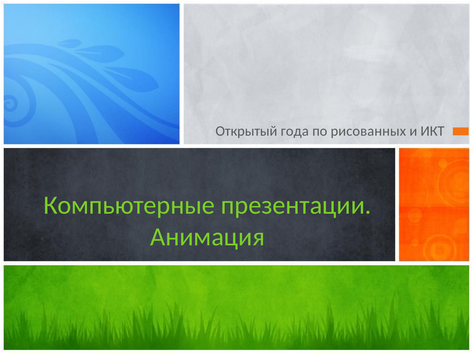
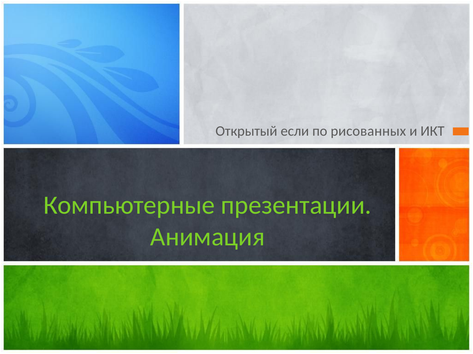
года: года -> если
